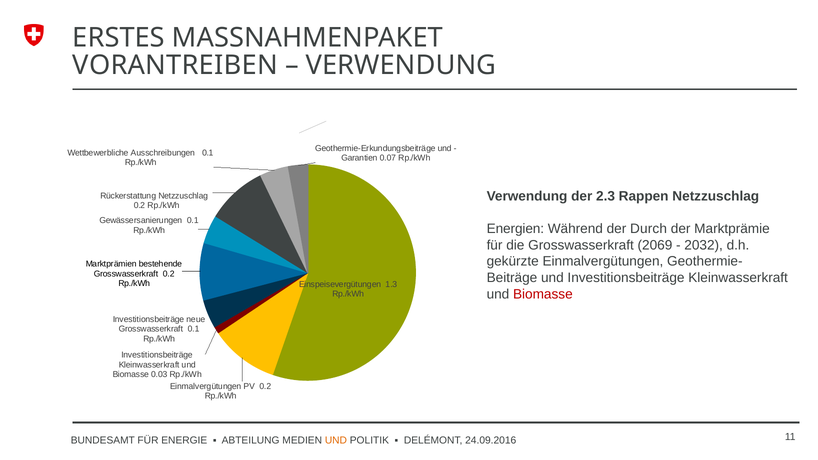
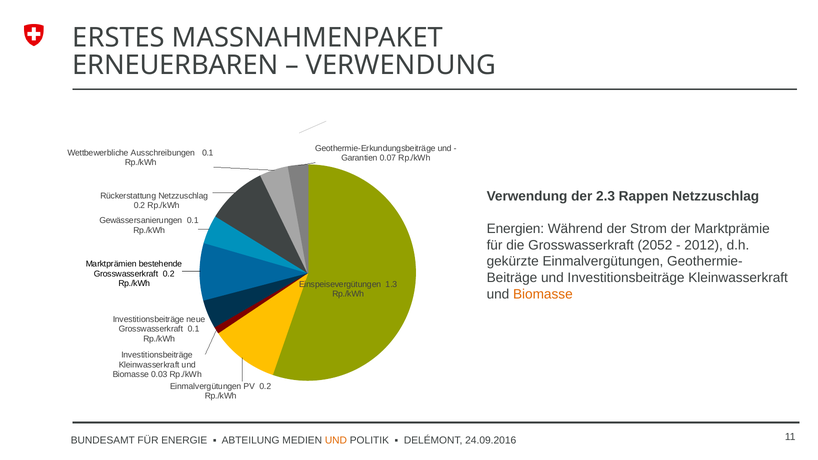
VORANTREIBEN: VORANTREIBEN -> ERNEUERBAREN
Durch: Durch -> Strom
2069: 2069 -> 2052
2032: 2032 -> 2012
Biomasse at (543, 294) colour: red -> orange
